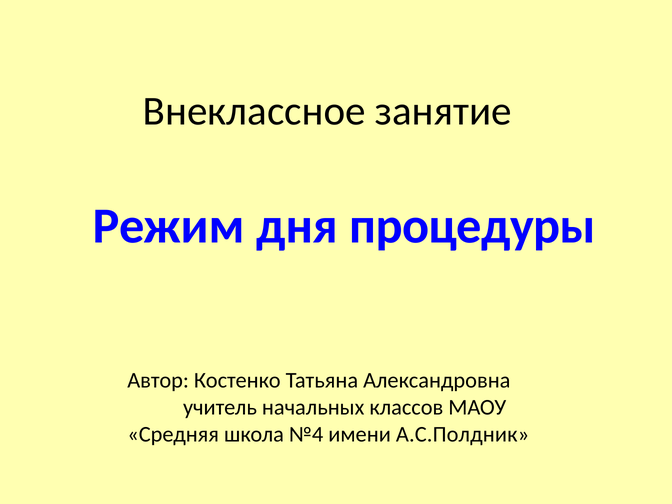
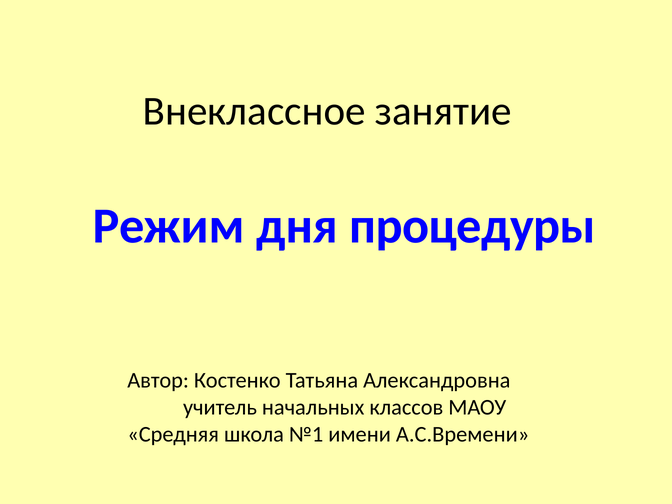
№4: №4 -> №1
А.С.Полдник: А.С.Полдник -> А.С.Времени
